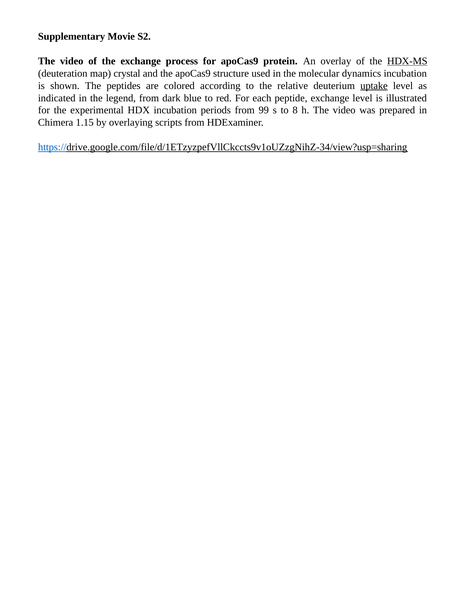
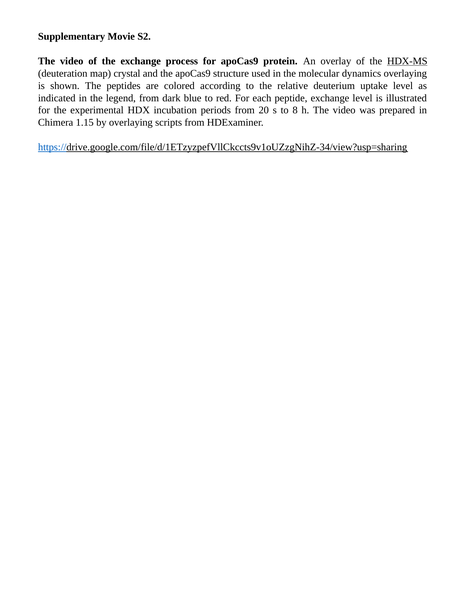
dynamics incubation: incubation -> overlaying
uptake underline: present -> none
99: 99 -> 20
